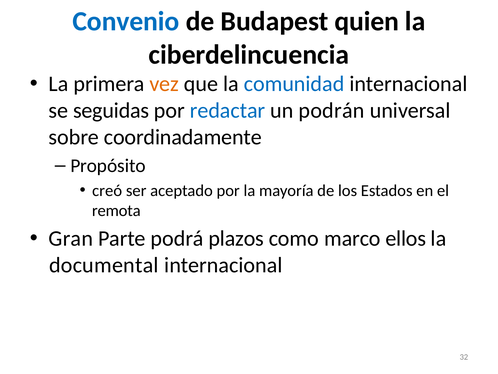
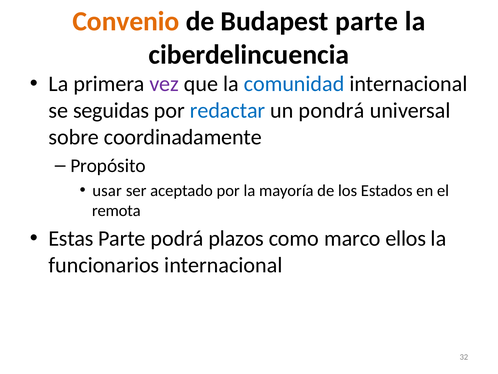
Convenio colour: blue -> orange
Budapest quien: quien -> parte
vez colour: orange -> purple
podrán: podrán -> pondrá
creó: creó -> usar
Gran: Gran -> Estas
documental: documental -> funcionarios
